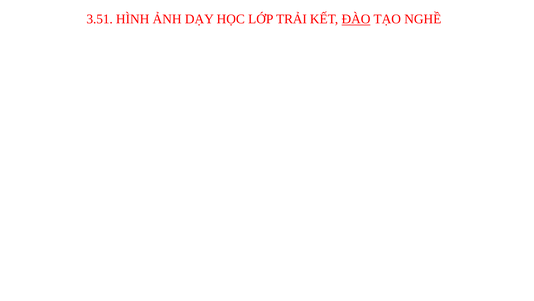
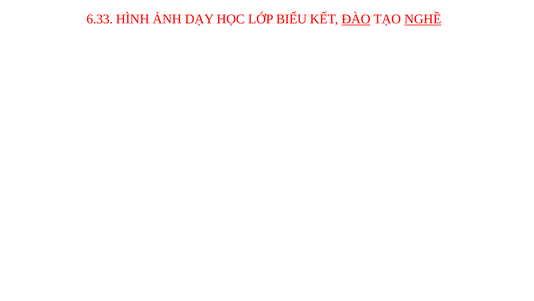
3.51: 3.51 -> 6.33
TRẢI: TRẢI -> BIỂU
NGHỀ underline: none -> present
